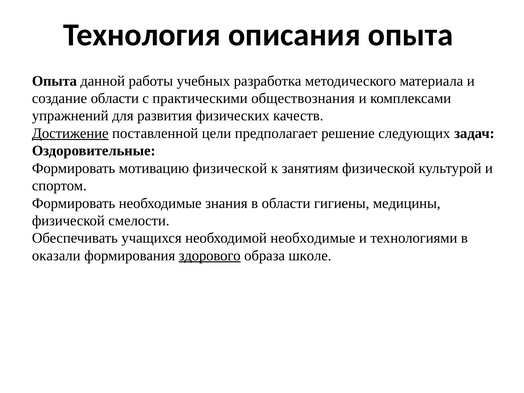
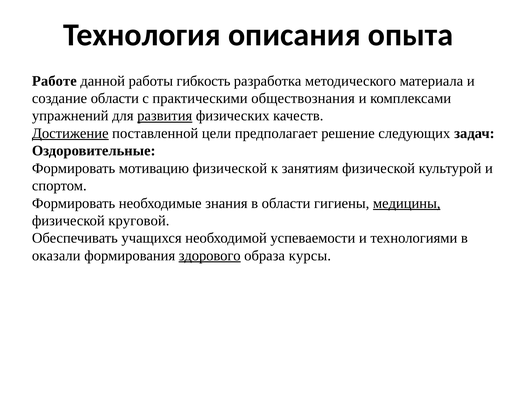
Опыта at (54, 81): Опыта -> Работе
учебных: учебных -> гибкость
развития underline: none -> present
медицины underline: none -> present
смелости: смелости -> круговой
необходимой необходимые: необходимые -> успеваемости
школе: школе -> курсы
